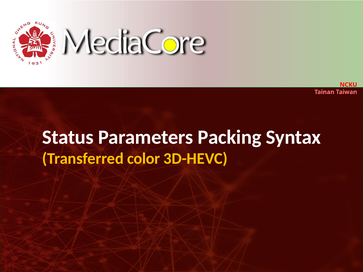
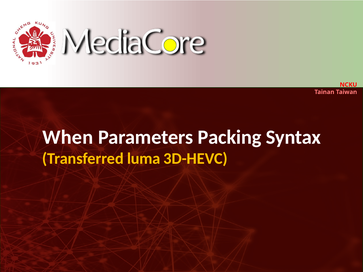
Status: Status -> When
color: color -> luma
